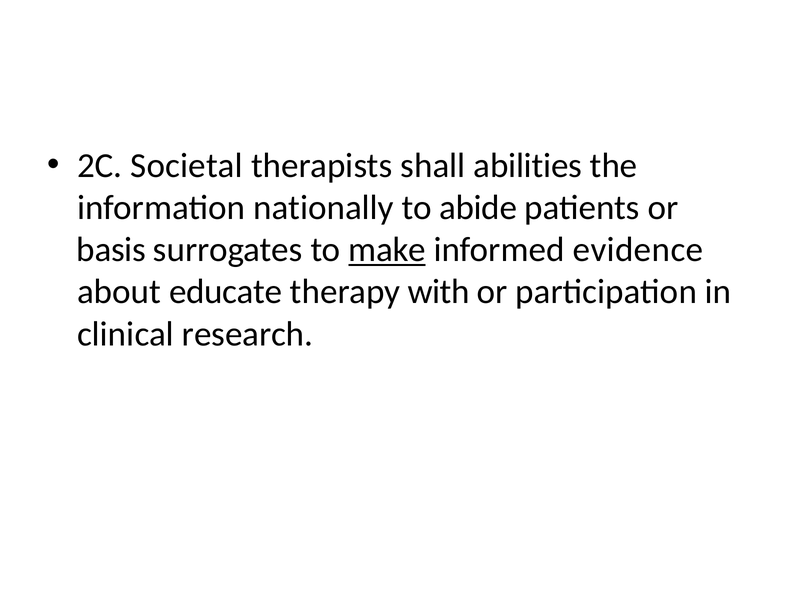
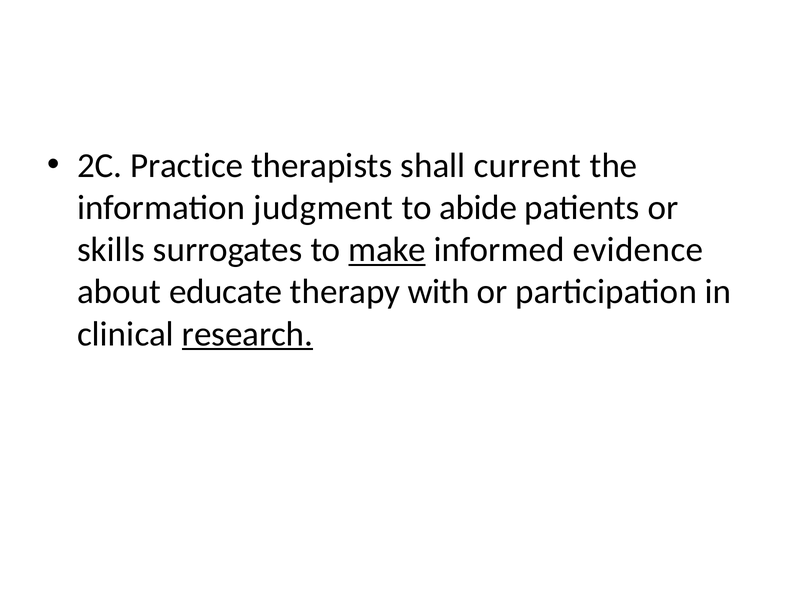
Societal: Societal -> Practice
abilities: abilities -> current
nationally: nationally -> judgment
basis: basis -> skills
research underline: none -> present
